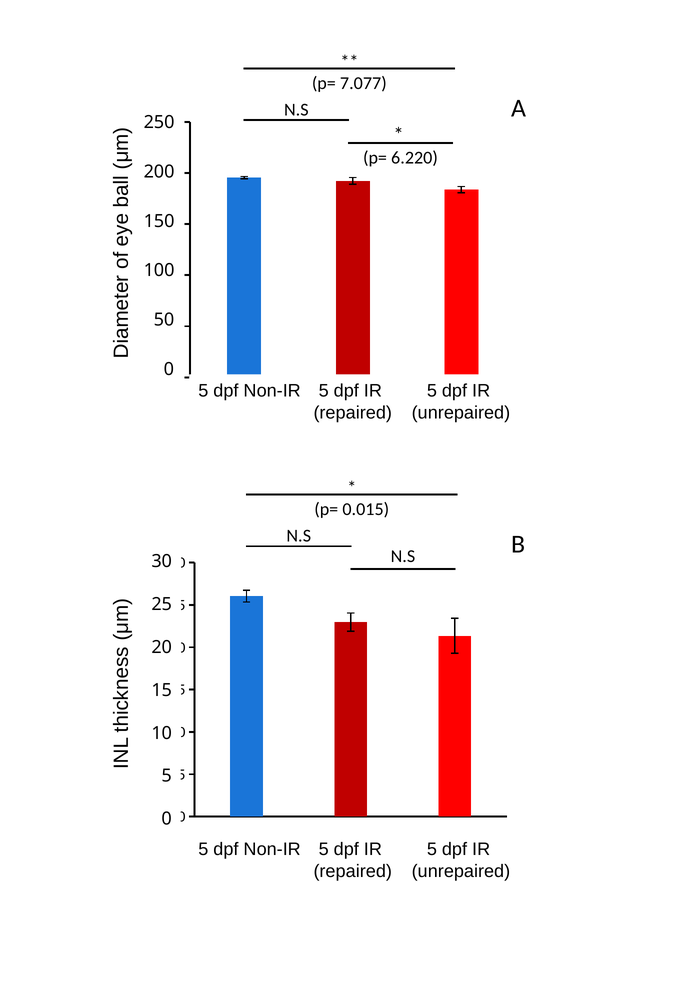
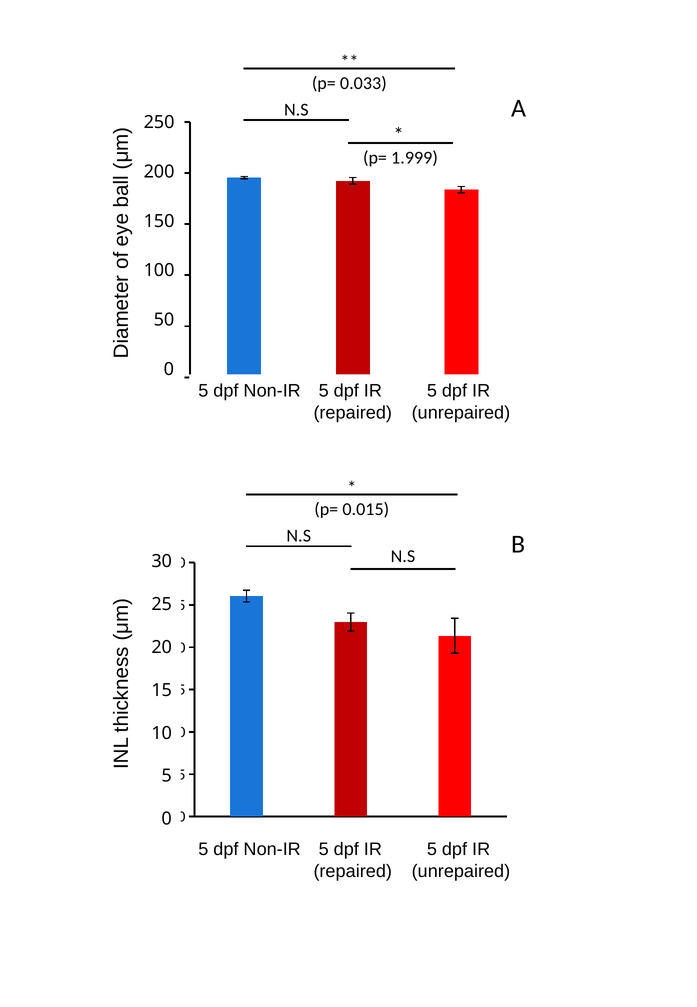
7.077: 7.077 -> 0.033
6.220: 6.220 -> 1.999
